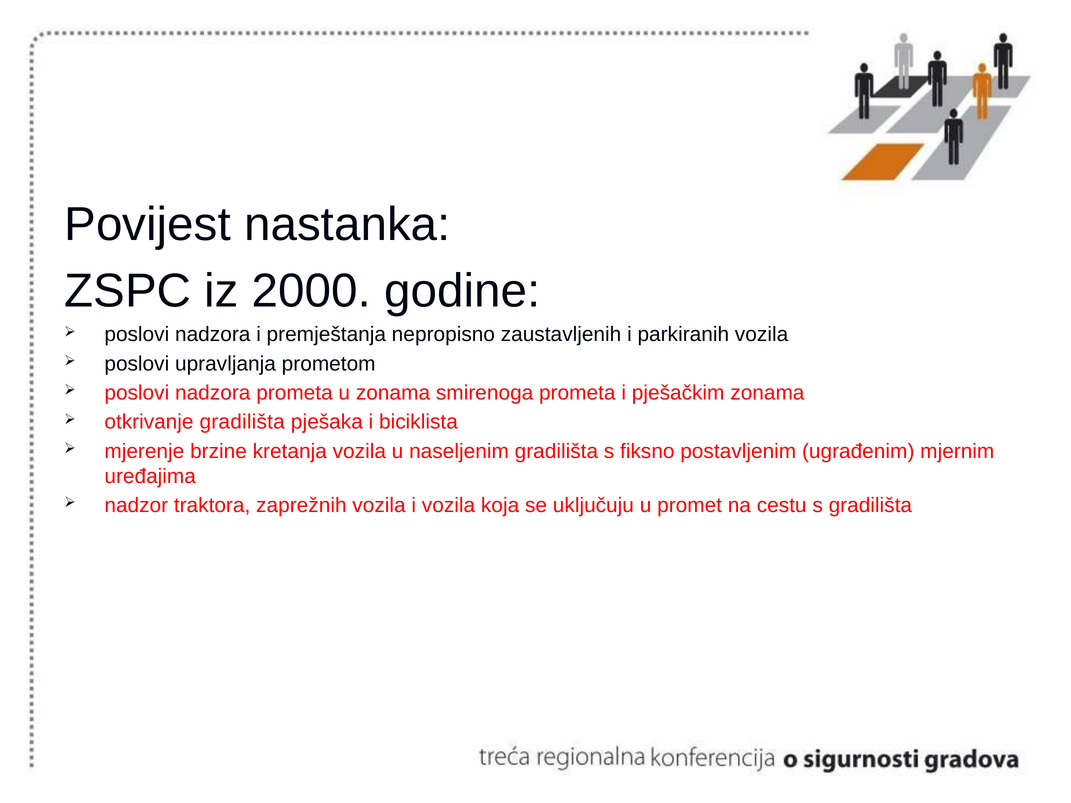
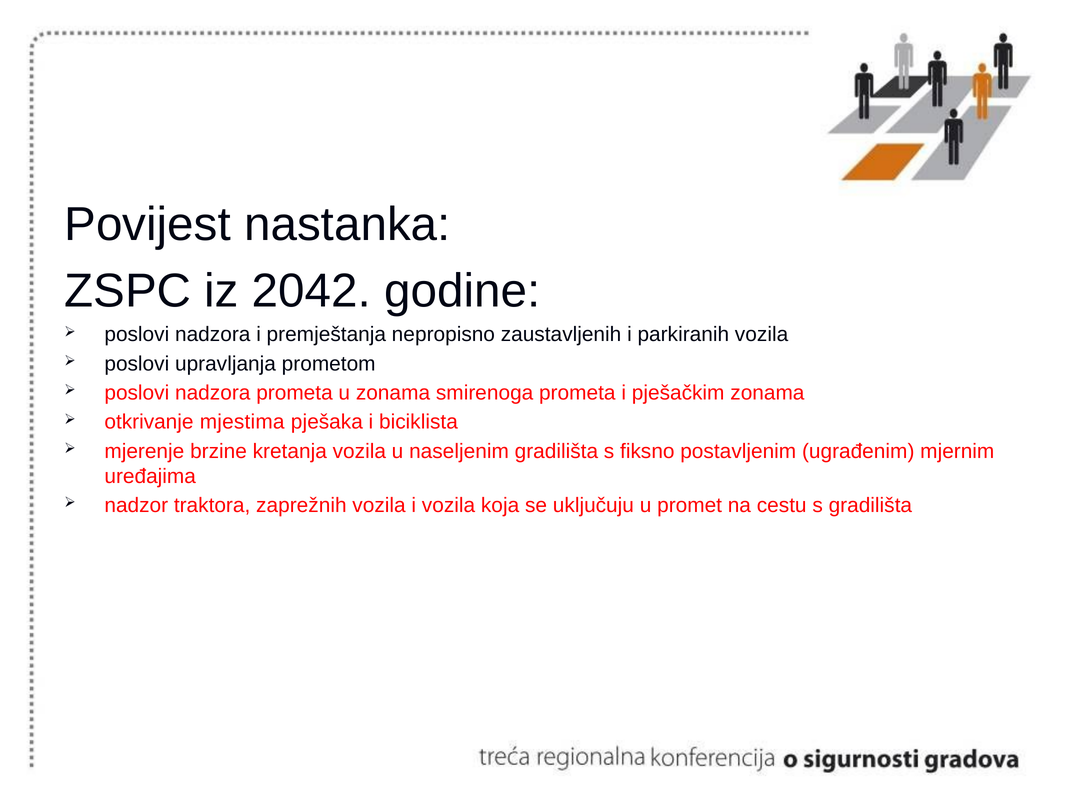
2000: 2000 -> 2042
otkrivanje gradilišta: gradilišta -> mjestima
